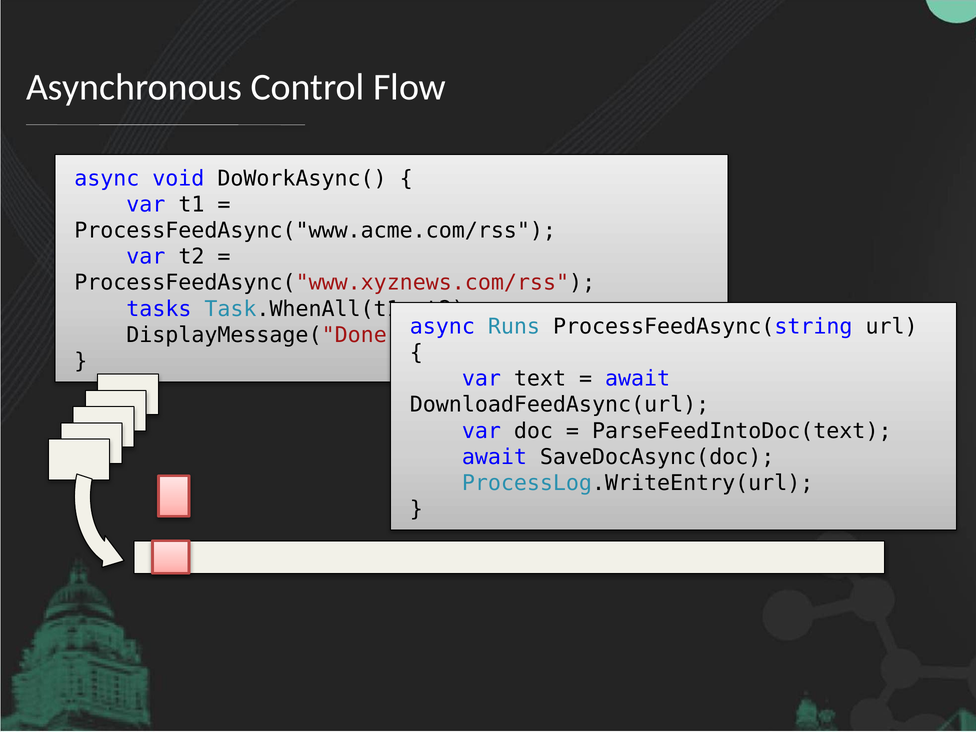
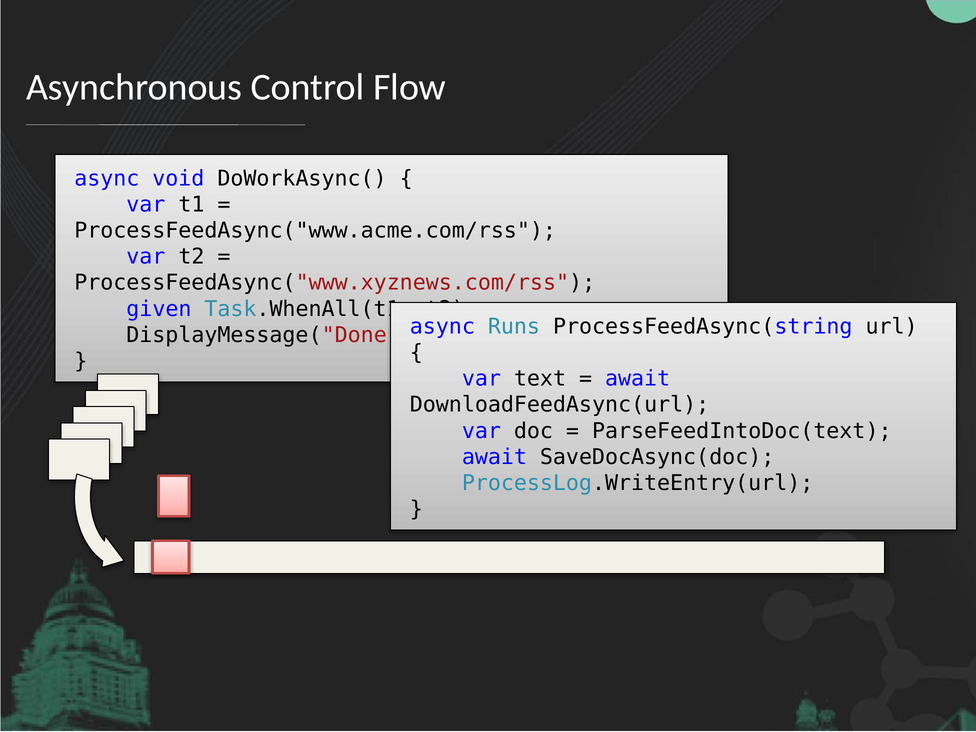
tasks: tasks -> given
